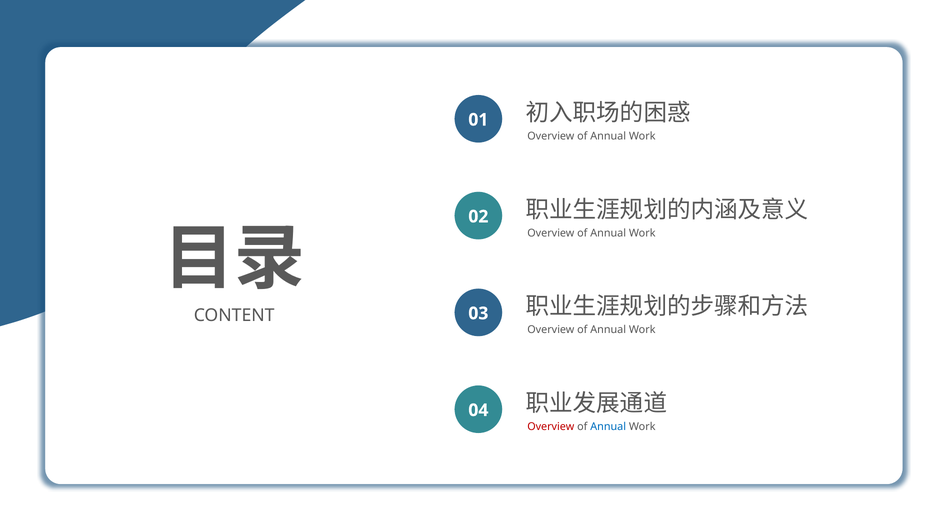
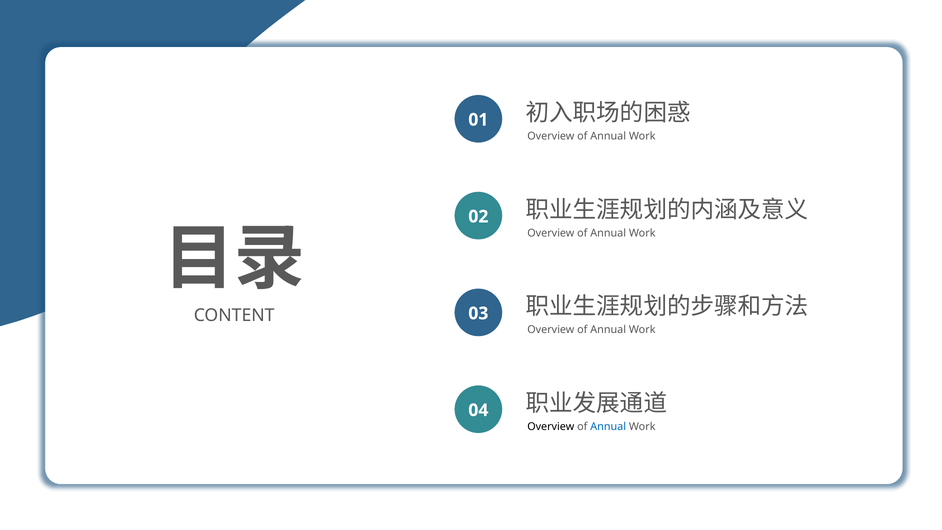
Overview at (551, 427) colour: red -> black
